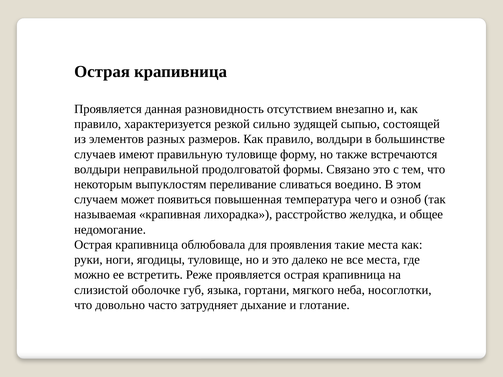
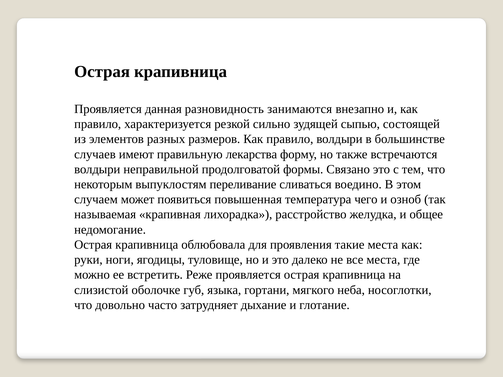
отсутствием: отсутствием -> занимаются
правильную туловище: туловище -> лекарства
